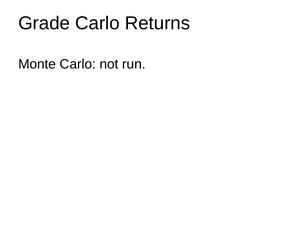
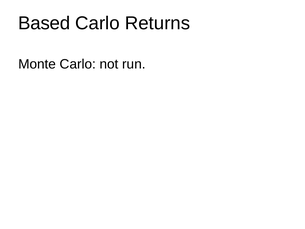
Grade: Grade -> Based
